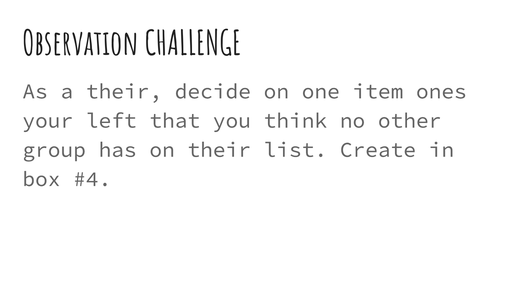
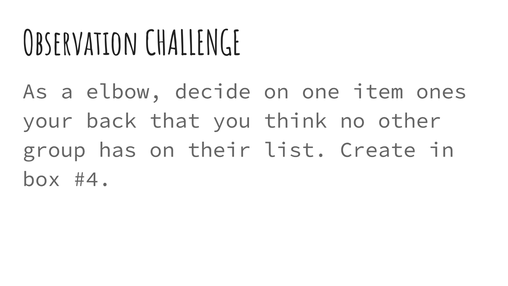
a their: their -> elbow
left: left -> back
